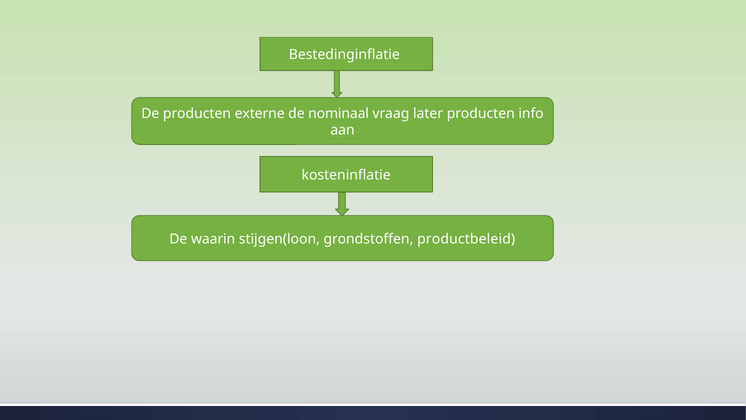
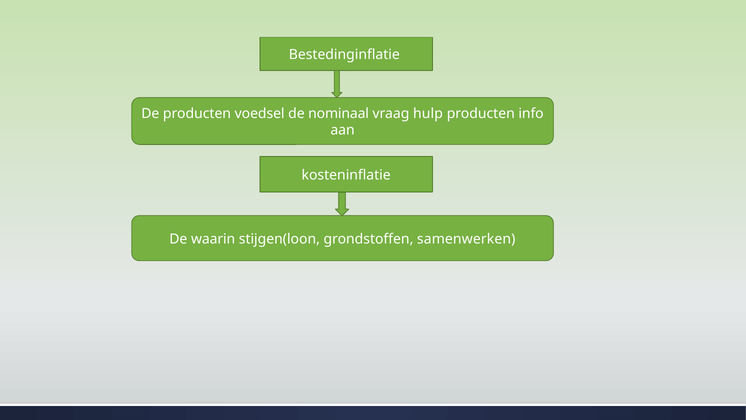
externe: externe -> voedsel
later: later -> hulp
productbeleid: productbeleid -> samenwerken
